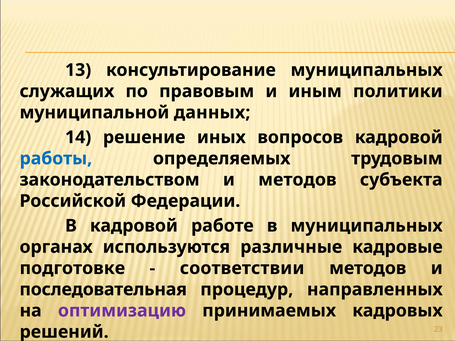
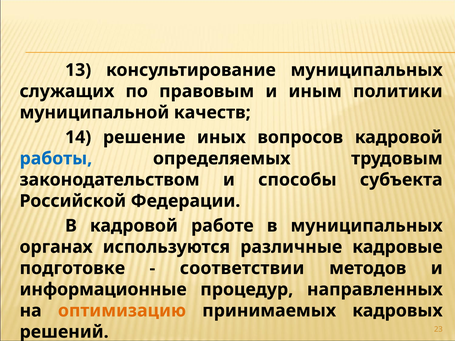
данных: данных -> качеств
и методов: методов -> способы
последовательная: последовательная -> информационные
оптимизацию colour: purple -> orange
